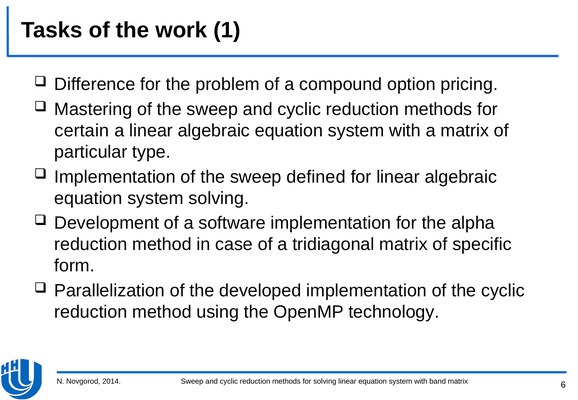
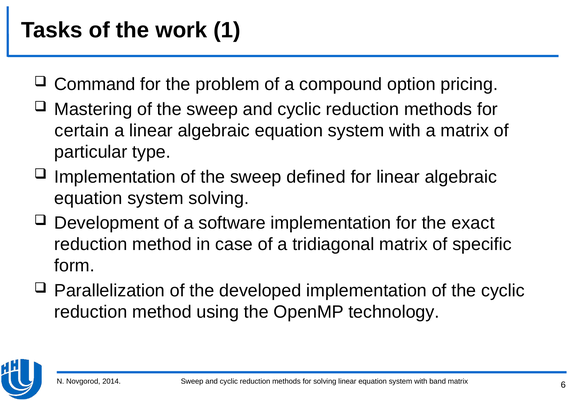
Difference: Difference -> Command
alpha: alpha -> exact
